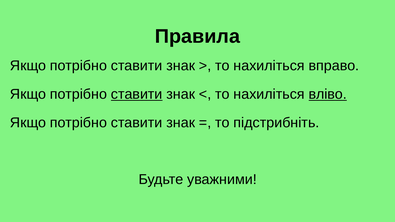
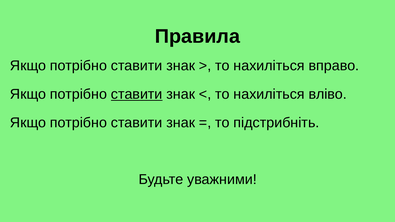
вліво underline: present -> none
